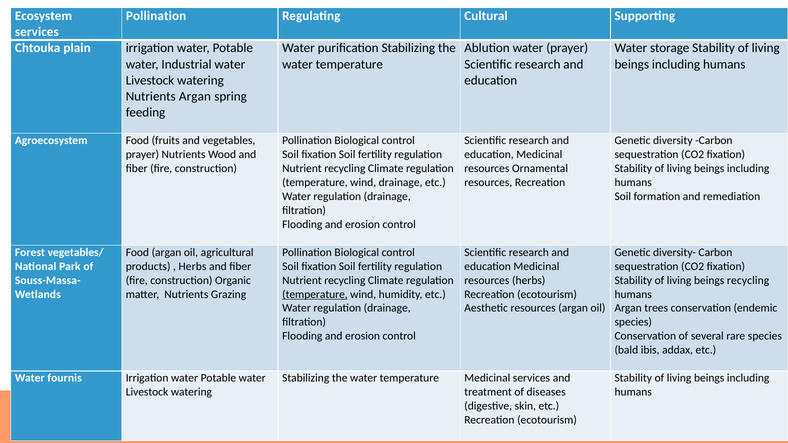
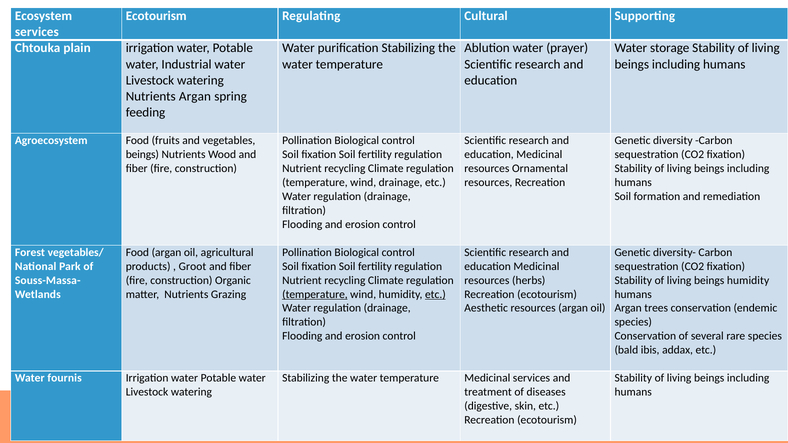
Pollination at (156, 16): Pollination -> Ecotourism
prayer at (142, 155): prayer -> beings
Herbs at (193, 266): Herbs -> Groot
beings recycling: recycling -> humidity
etc at (435, 294) underline: none -> present
